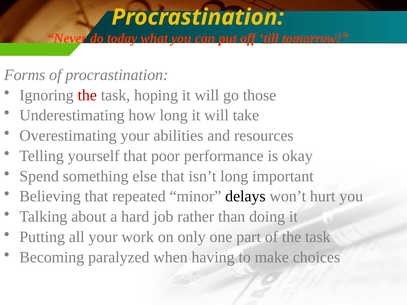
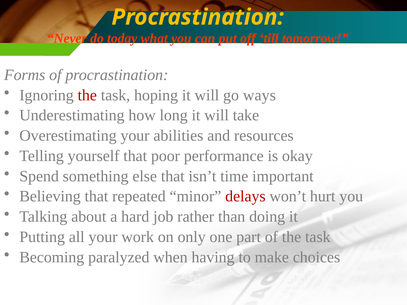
those: those -> ways
isn’t long: long -> time
delays colour: black -> red
